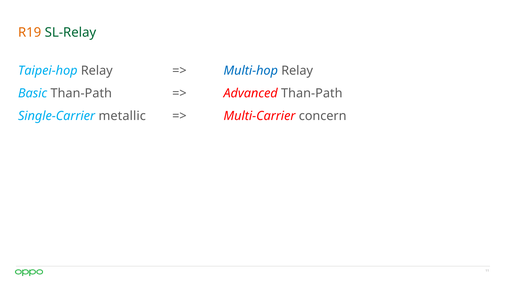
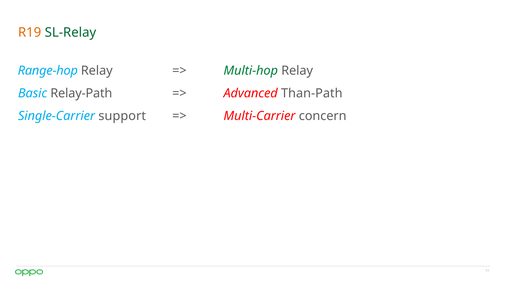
Taipei-hop: Taipei-hop -> Range-hop
Multi-hop colour: blue -> green
Basic Than-Path: Than-Path -> Relay-Path
metallic: metallic -> support
